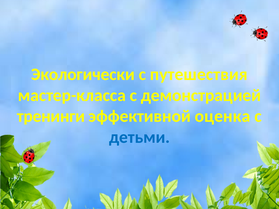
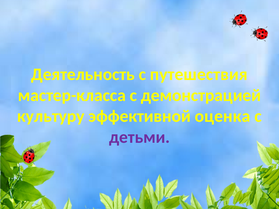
Экологически: Экологически -> Деятельноcть
тренинги: тренинги -> культуру
детьми colour: blue -> purple
